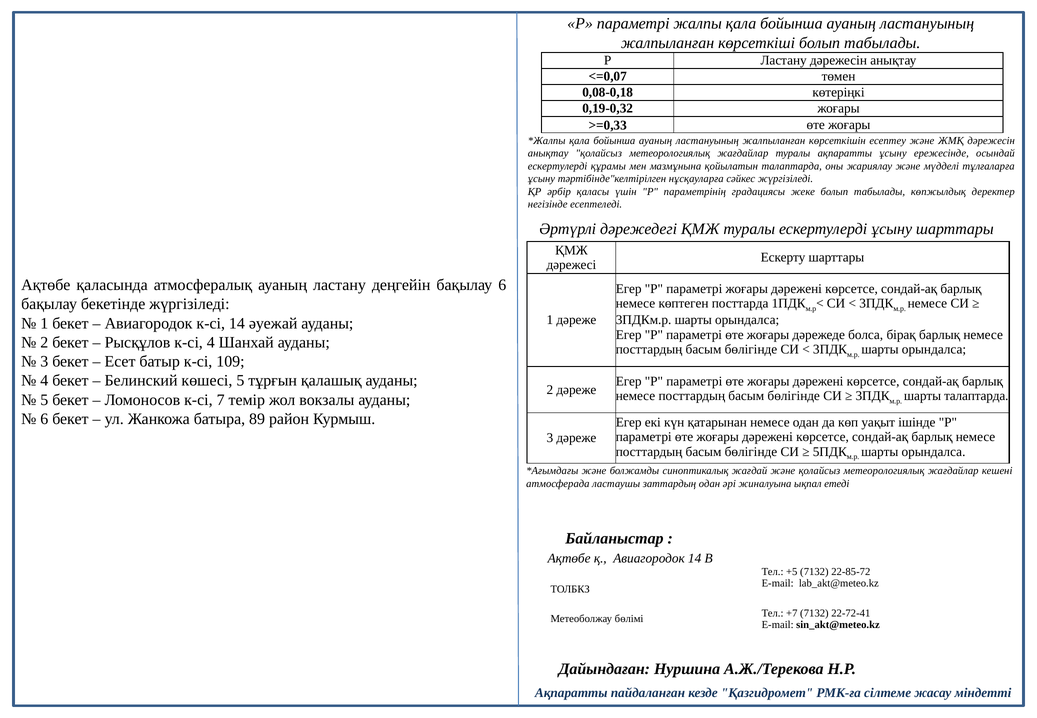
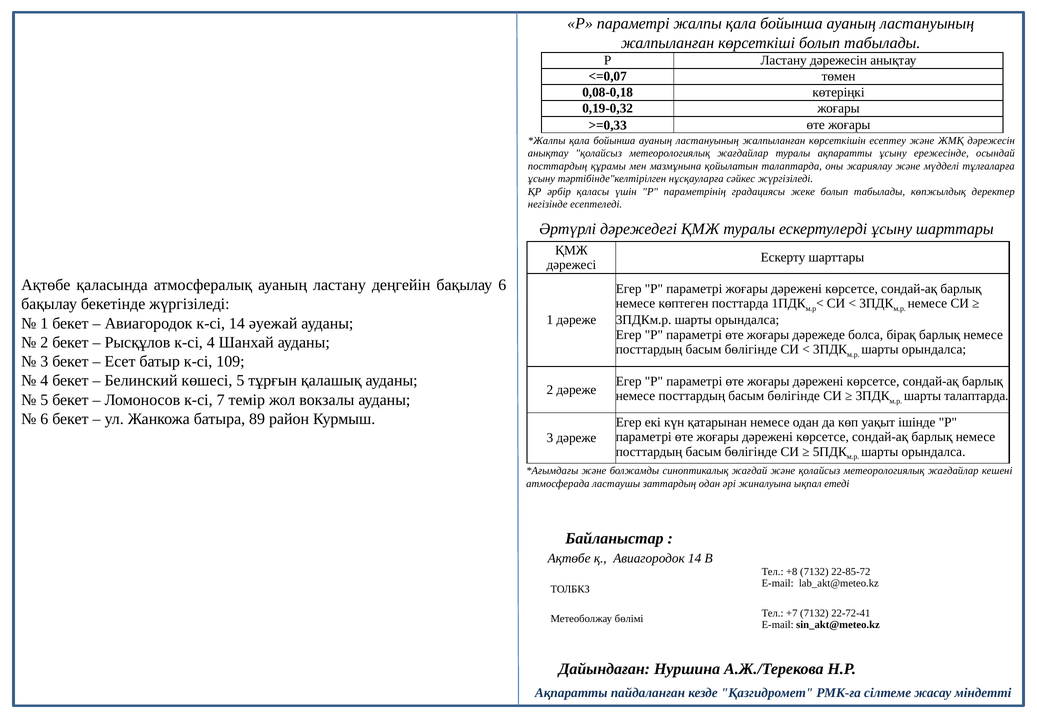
ескертулерді at (558, 166): ескертулерді -> посттардың
+5: +5 -> +8
